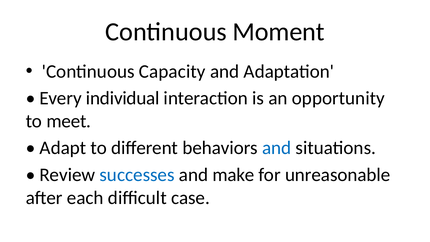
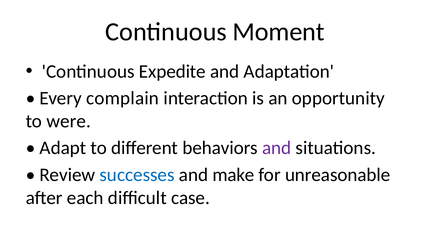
Capacity: Capacity -> Expedite
individual: individual -> complain
meet: meet -> were
and at (277, 148) colour: blue -> purple
